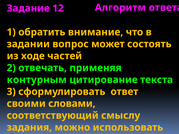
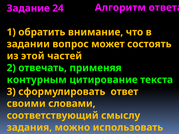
12: 12 -> 24
ходе: ходе -> этой
